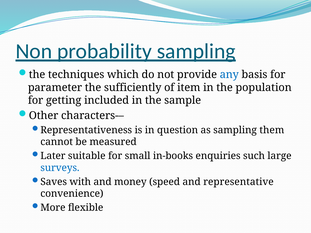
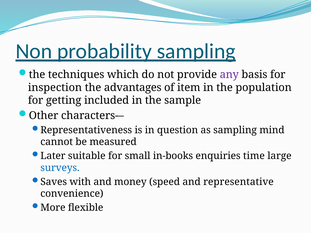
any colour: blue -> purple
parameter: parameter -> inspection
sufficiently: sufficiently -> advantages
them: them -> mind
such: such -> time
